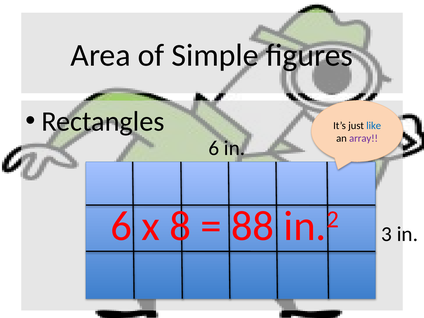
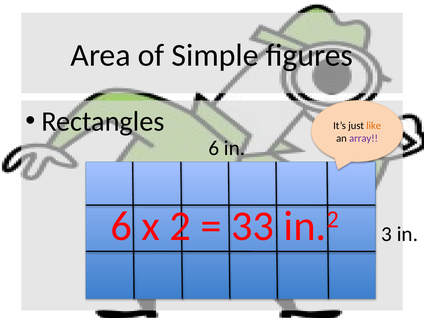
like colour: blue -> orange
8: 8 -> 2
88: 88 -> 33
